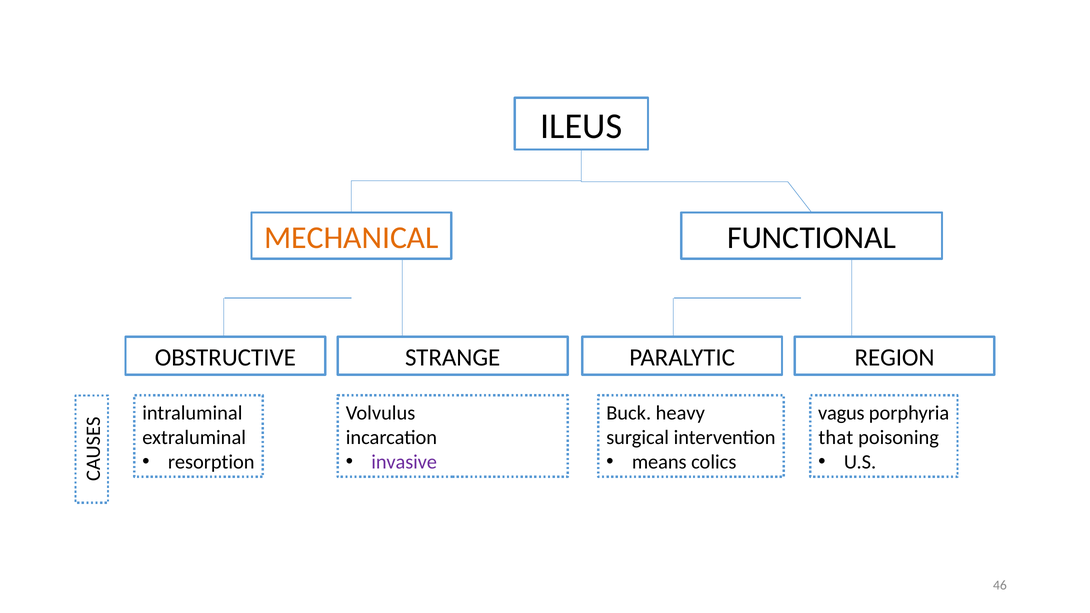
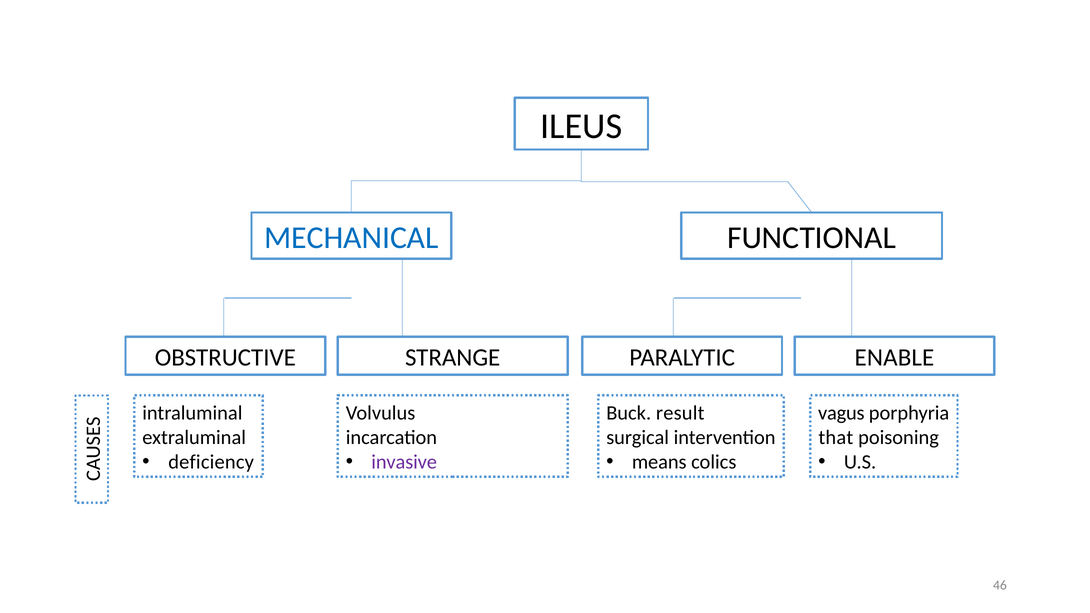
MECHANICAL colour: orange -> blue
REGION: REGION -> ENABLE
heavy: heavy -> result
resorption: resorption -> deficiency
